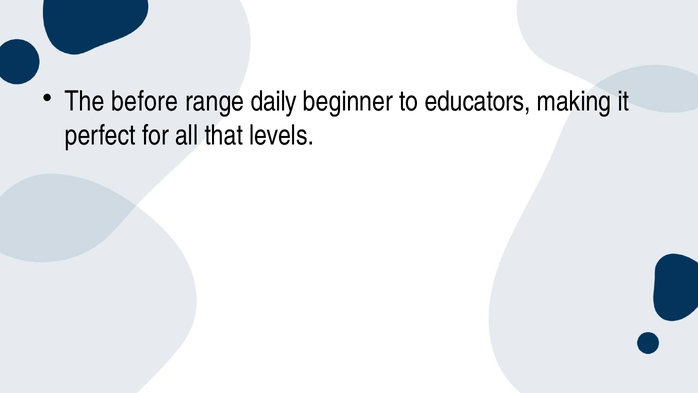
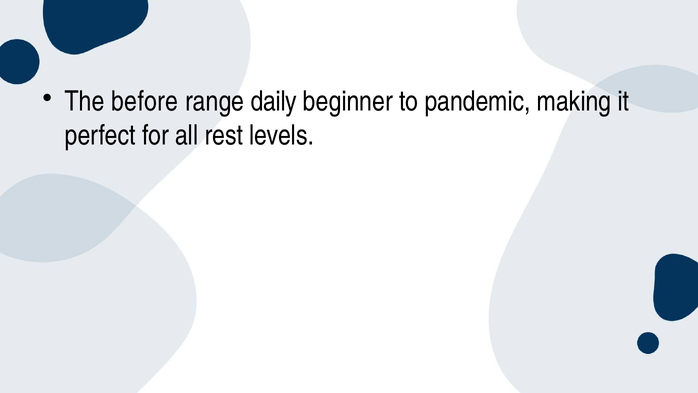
educators: educators -> pandemic
that: that -> rest
